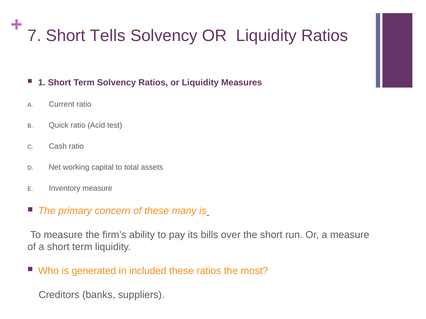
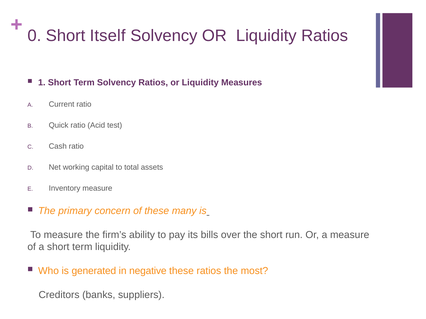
7: 7 -> 0
Tells: Tells -> Itself
included: included -> negative
